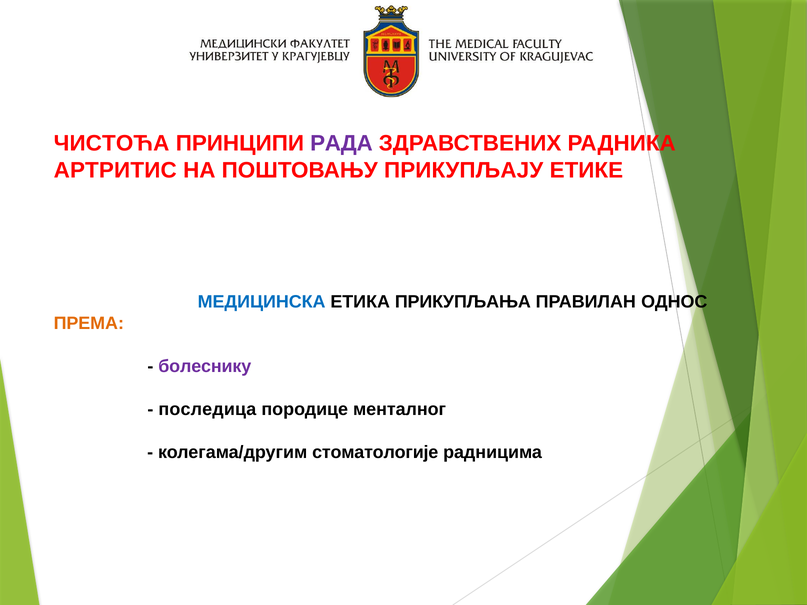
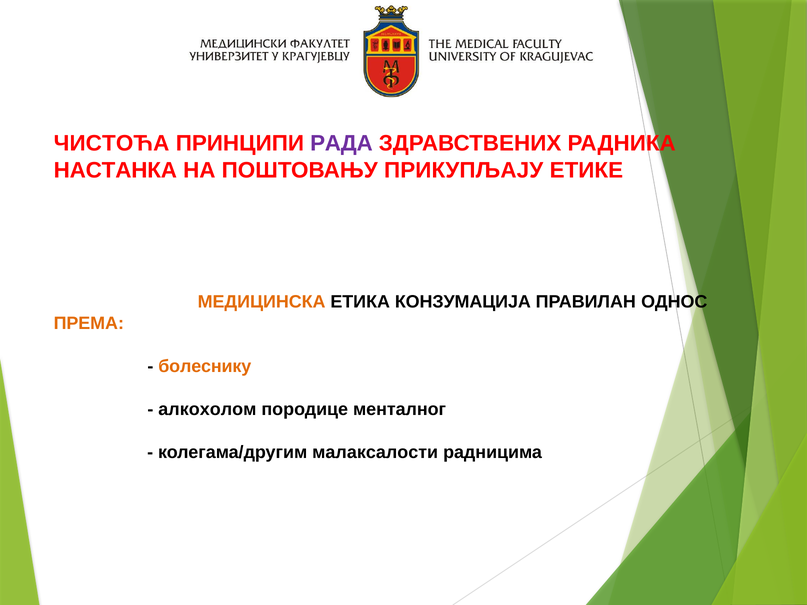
АРТРИТИС: АРТРИТИС -> НАСТАНКА
МЕДИЦИНСКА colour: blue -> orange
ПРИКУПЉАЊА: ПРИКУПЉАЊА -> КОНЗУМАЦИЈА
болеснику colour: purple -> orange
последица: последица -> алкохолом
стоматологије: стоматологије -> малаксалости
